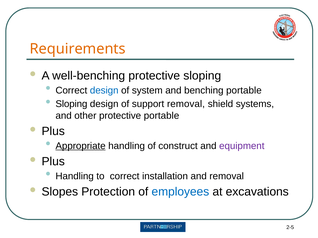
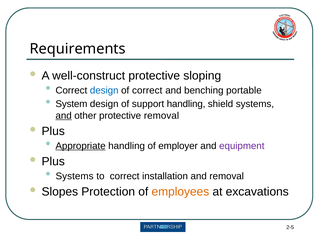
Requirements colour: orange -> black
well-benching: well-benching -> well-construct
of system: system -> correct
Sloping at (71, 104): Sloping -> System
support removal: removal -> handling
and at (64, 116) underline: none -> present
protective portable: portable -> removal
construct: construct -> employer
Handling at (75, 176): Handling -> Systems
employees colour: blue -> orange
